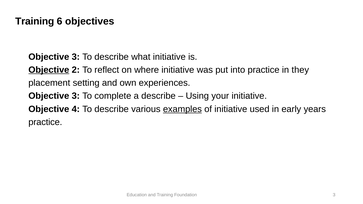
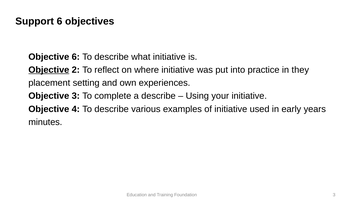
Training at (35, 21): Training -> Support
3 at (76, 57): 3 -> 6
examples underline: present -> none
practice at (45, 122): practice -> minutes
